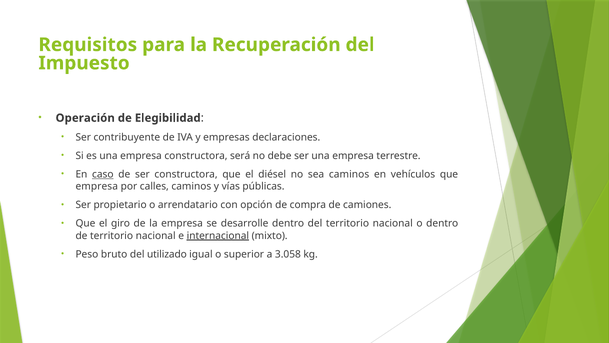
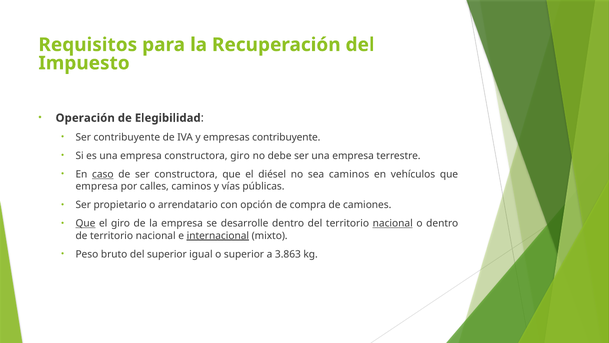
empresas declaraciones: declaraciones -> contribuyente
constructora será: será -> giro
Que at (85, 223) underline: none -> present
nacional at (393, 223) underline: none -> present
del utilizado: utilizado -> superior
3.058: 3.058 -> 3.863
